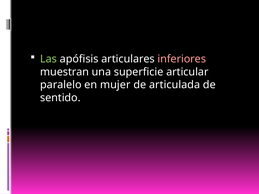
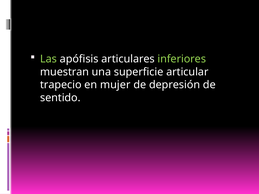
inferiores colour: pink -> light green
paralelo: paralelo -> trapecio
articulada: articulada -> depresión
